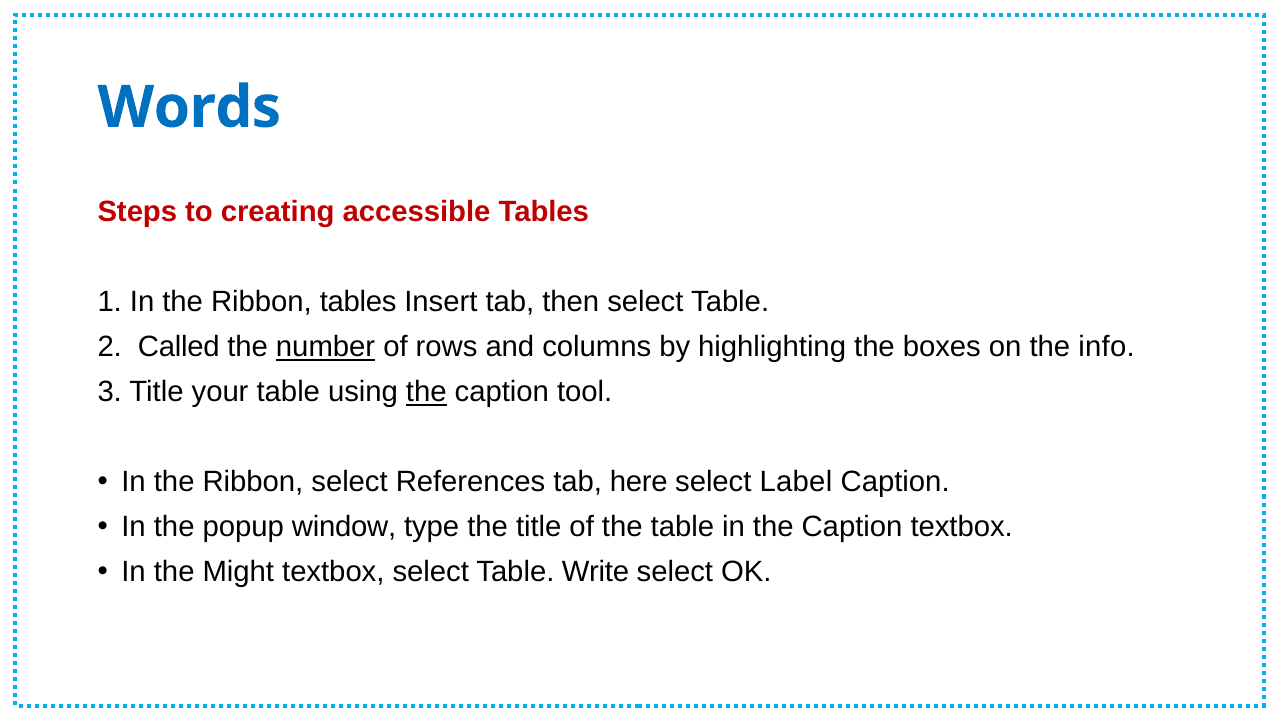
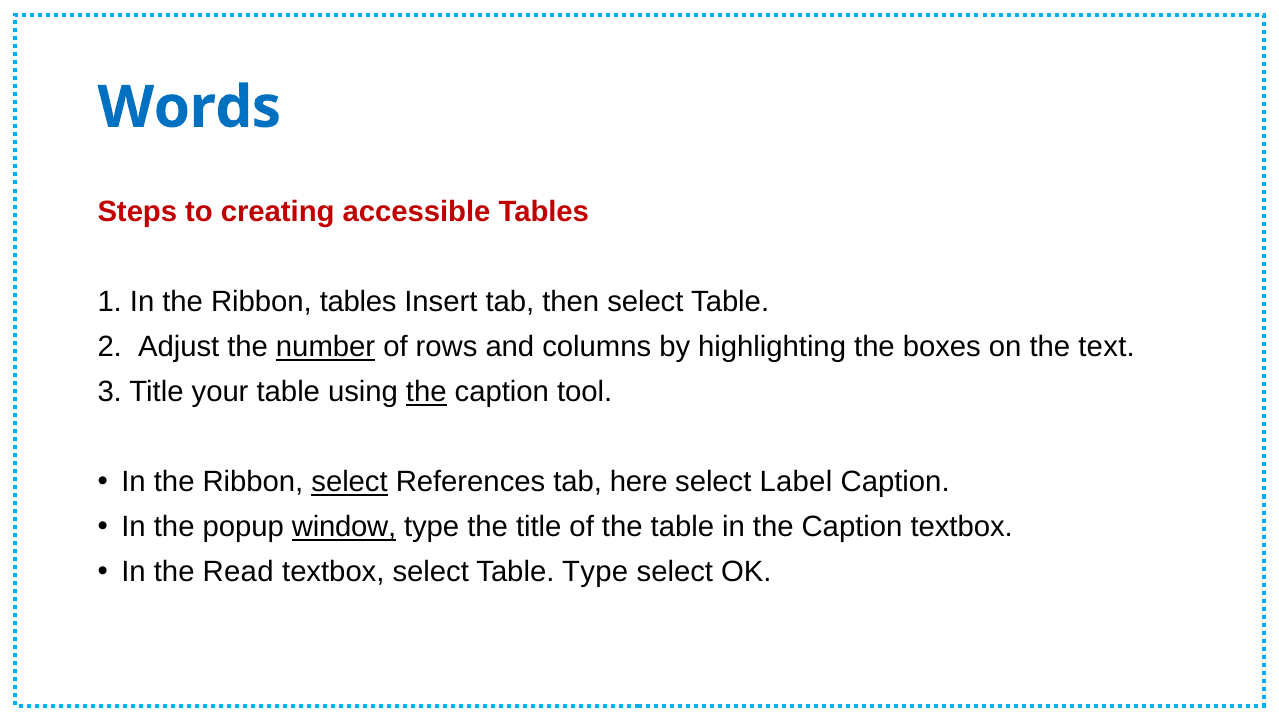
Called: Called -> Adjust
info: info -> text
select at (350, 482) underline: none -> present
window underline: none -> present
Might: Might -> Read
Table Write: Write -> Type
